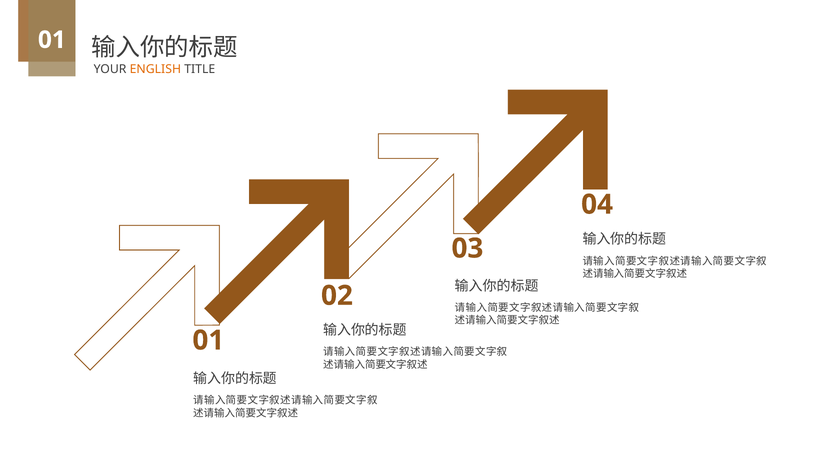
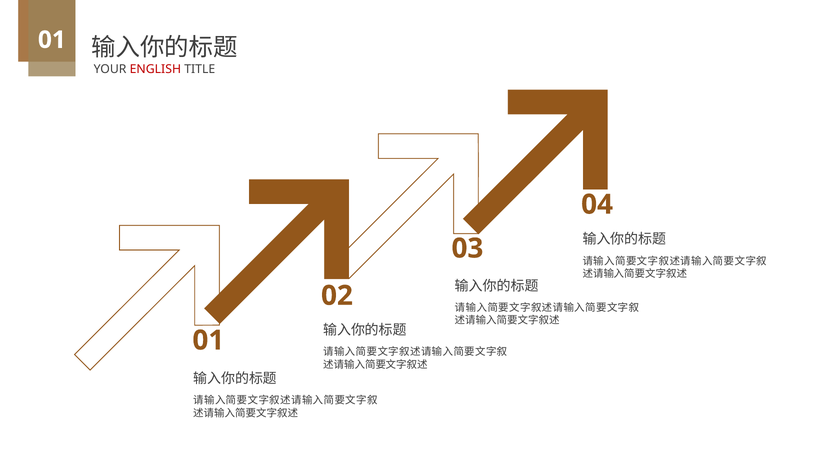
ENGLISH colour: orange -> red
